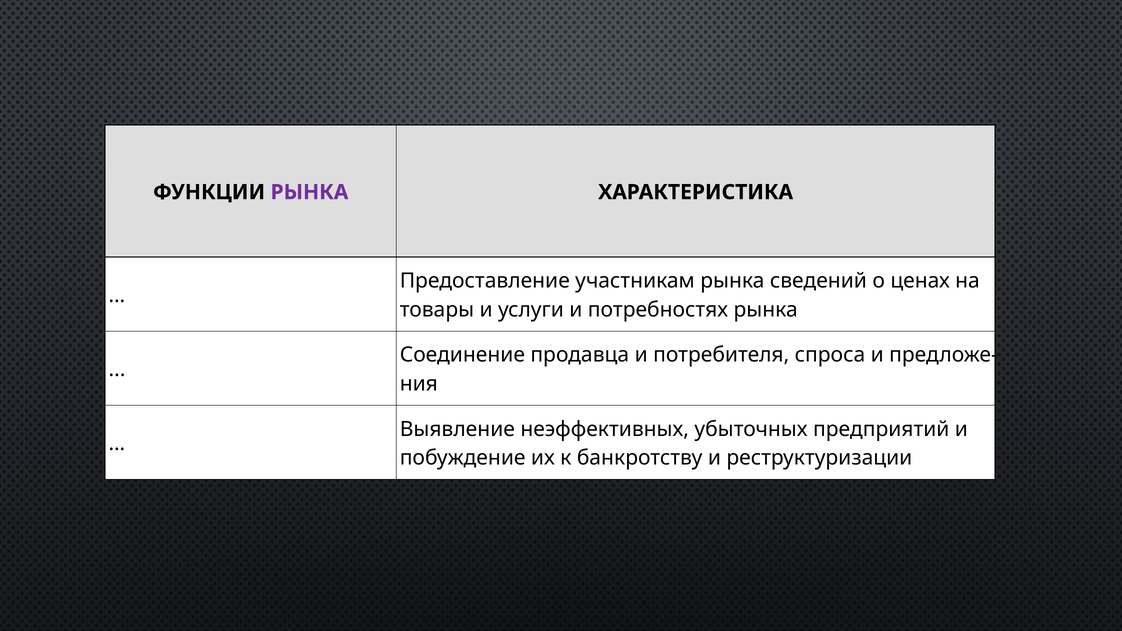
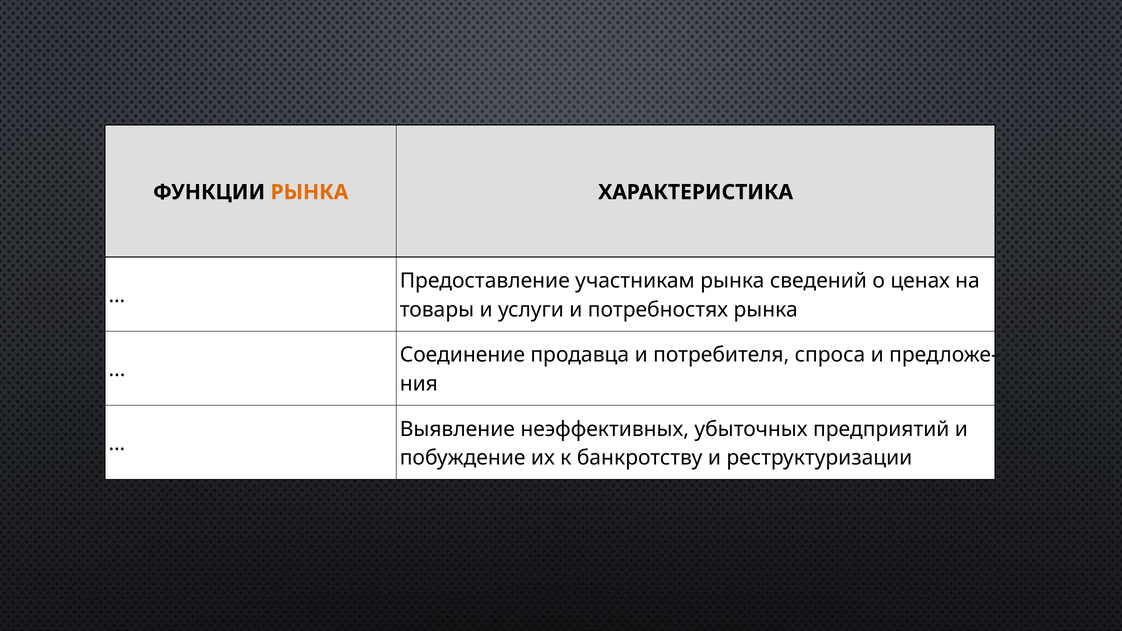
РЫНКА at (309, 192) colour: purple -> orange
